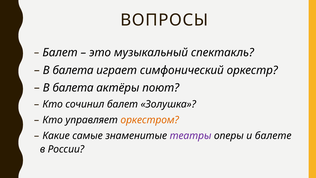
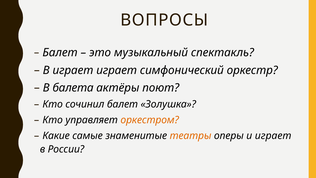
балета at (73, 70): балета -> играет
театры colour: purple -> orange
и балете: балете -> играет
